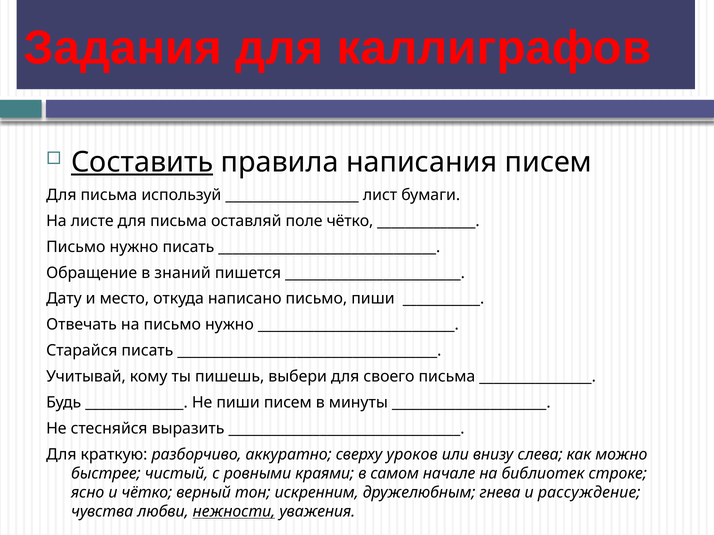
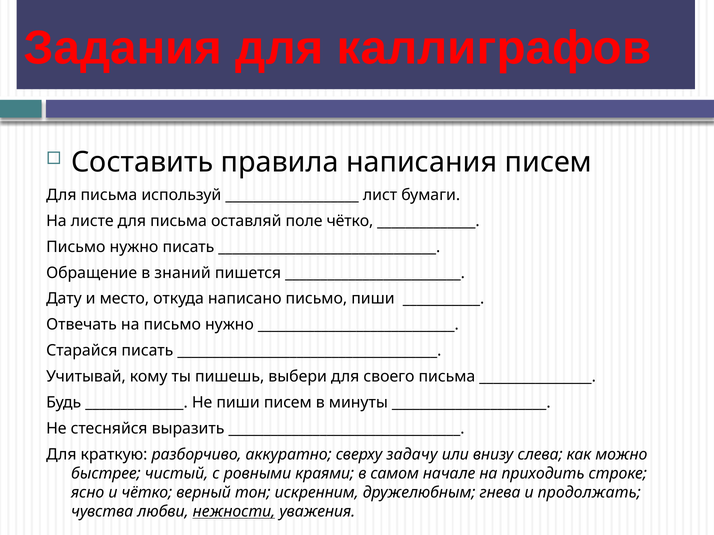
Составить underline: present -> none
уроков: уроков -> задачу
библиотек: библиотек -> приходить
рассуждение: рассуждение -> продолжать
